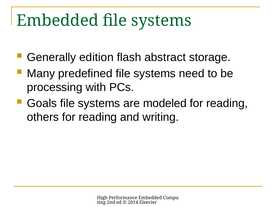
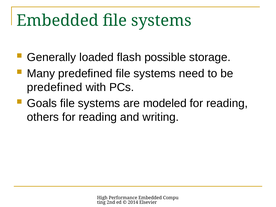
edition: edition -> loaded
abstract: abstract -> possible
processing at (55, 87): processing -> predefined
